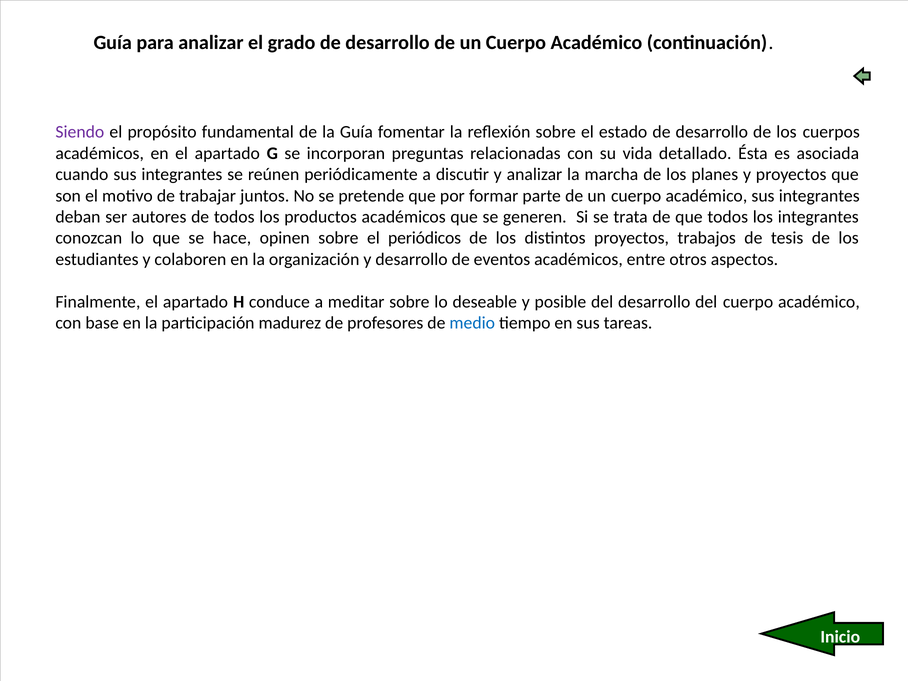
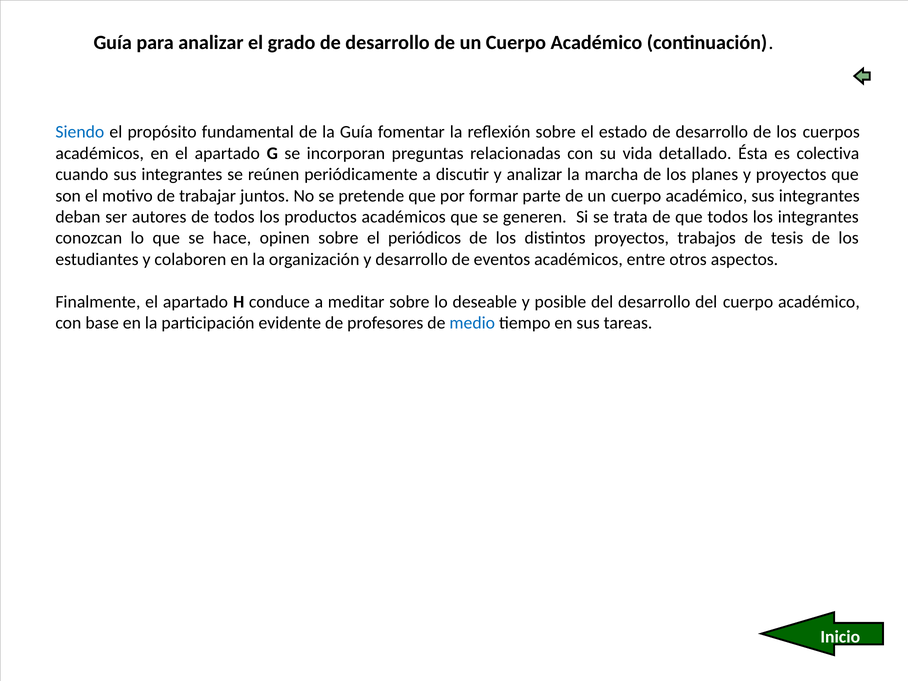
Siendo colour: purple -> blue
asociada: asociada -> colectiva
madurez: madurez -> evidente
